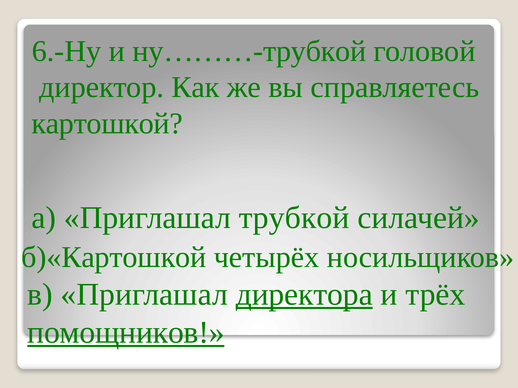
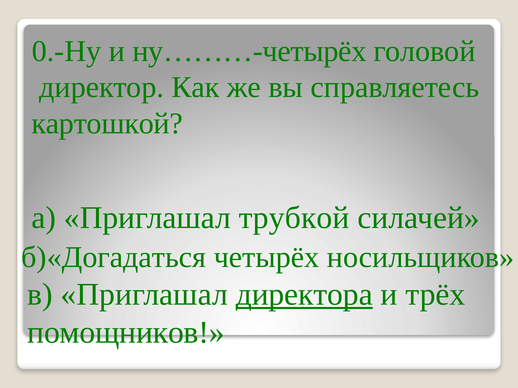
6.-Ну: 6.-Ну -> 0.-Ну
ну………-трубкой: ну………-трубкой -> ну………-четырёх
б)«Картошкой: б)«Картошкой -> б)«Догадаться
помощников underline: present -> none
